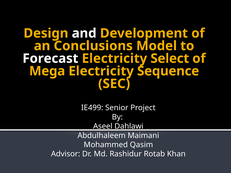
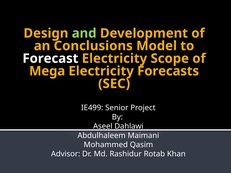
and colour: white -> light green
Select: Select -> Scope
Sequence: Sequence -> Forecasts
